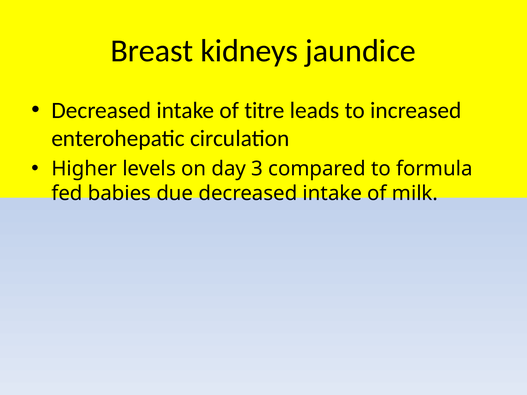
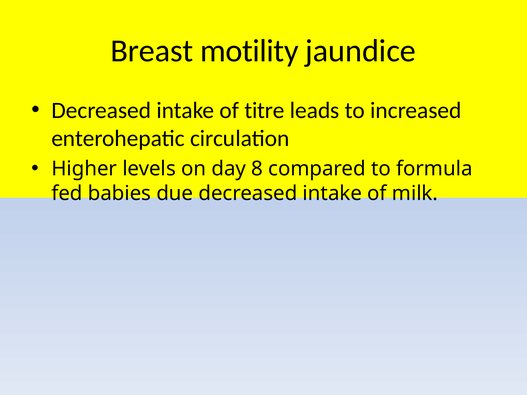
kidneys: kidneys -> motility
3: 3 -> 8
